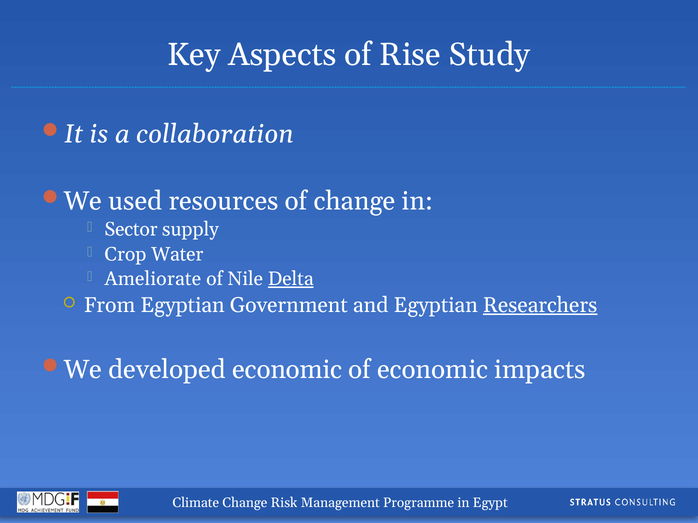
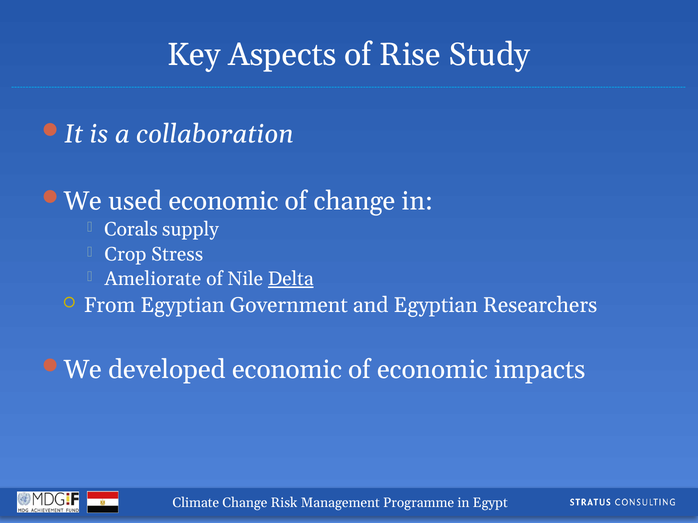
used resources: resources -> economic
Sector: Sector -> Corals
Water: Water -> Stress
Researchers underline: present -> none
